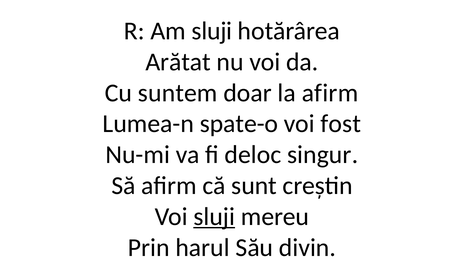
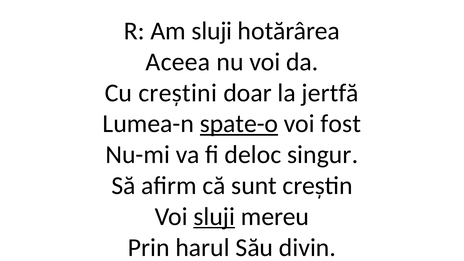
Arătat: Arătat -> Aceea
suntem: suntem -> creștini
la afirm: afirm -> jertfă
spate-o underline: none -> present
